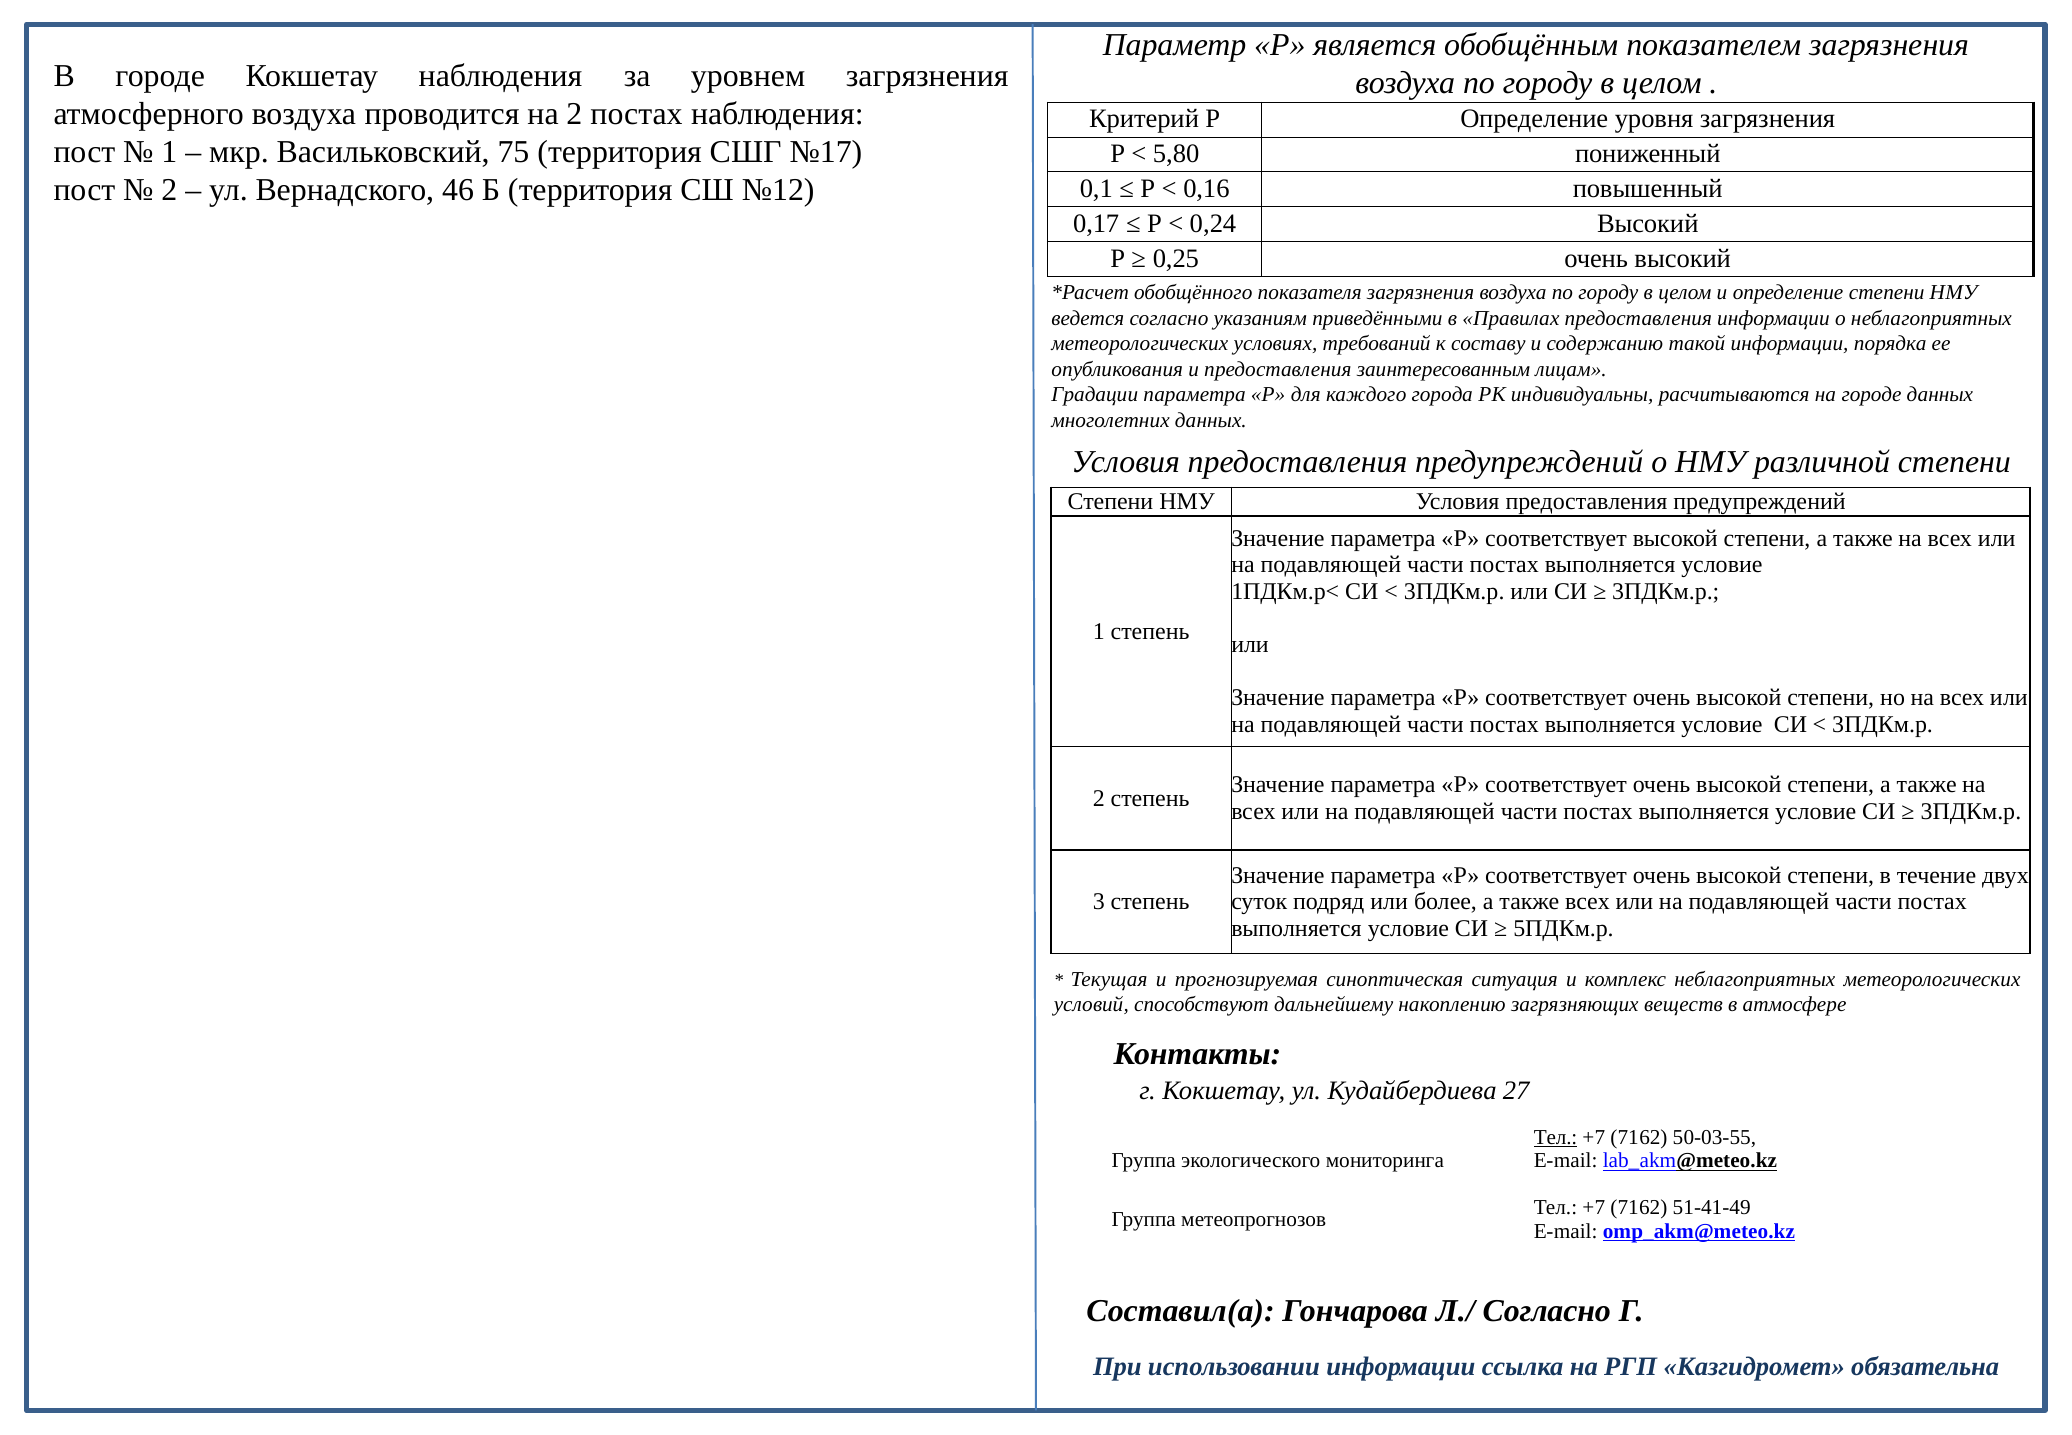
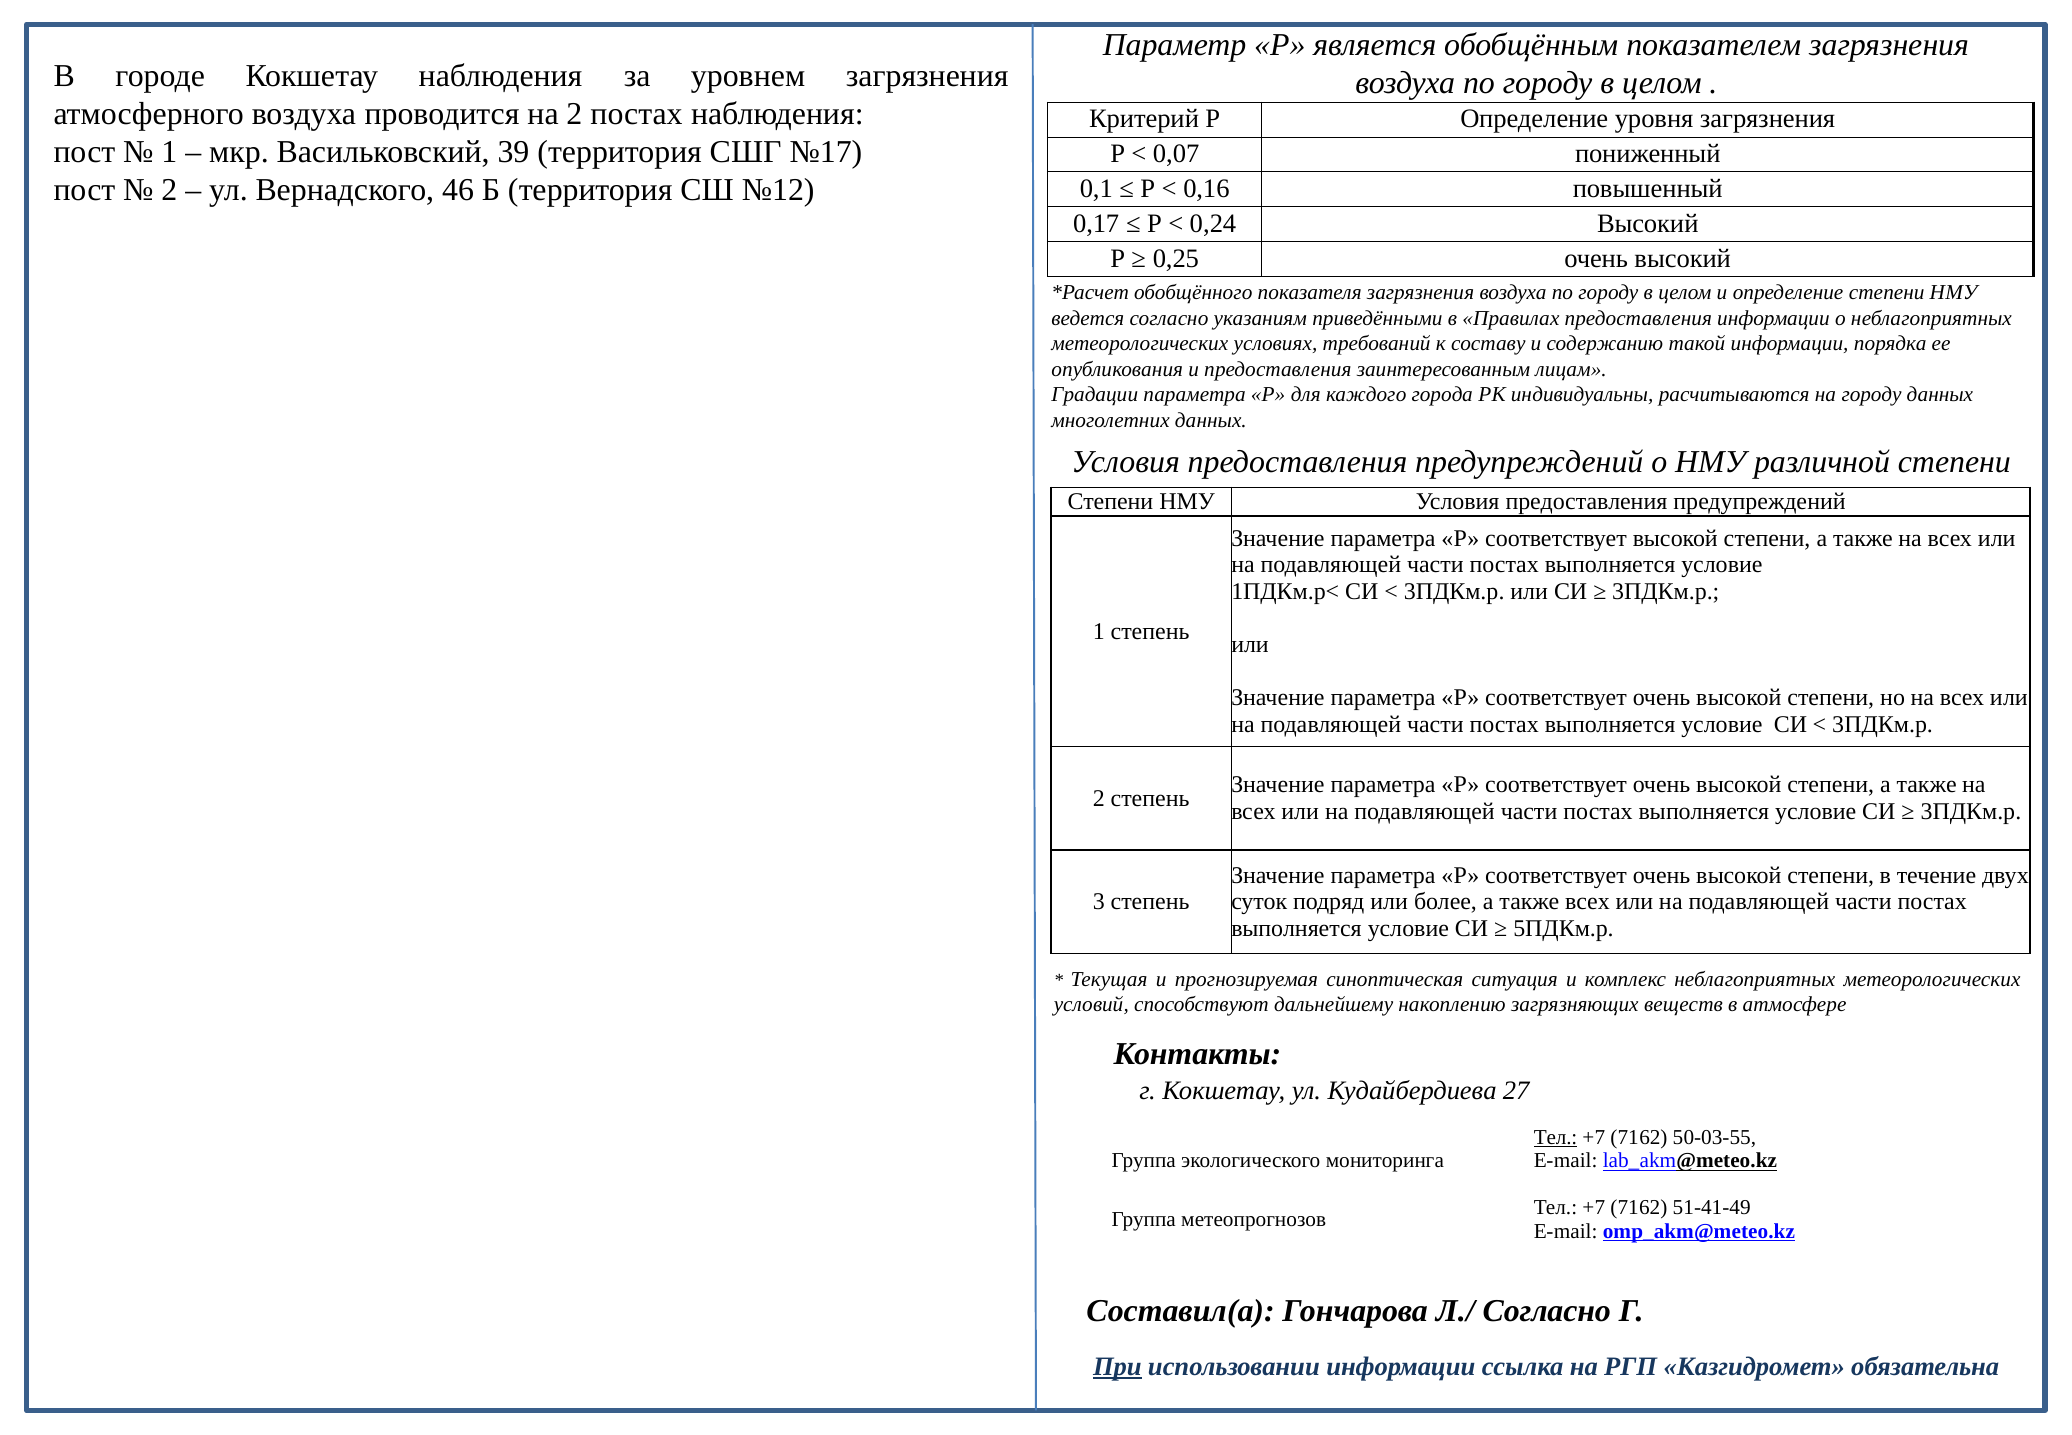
75: 75 -> 39
5,80: 5,80 -> 0,07
на городе: городе -> городу
При underline: none -> present
